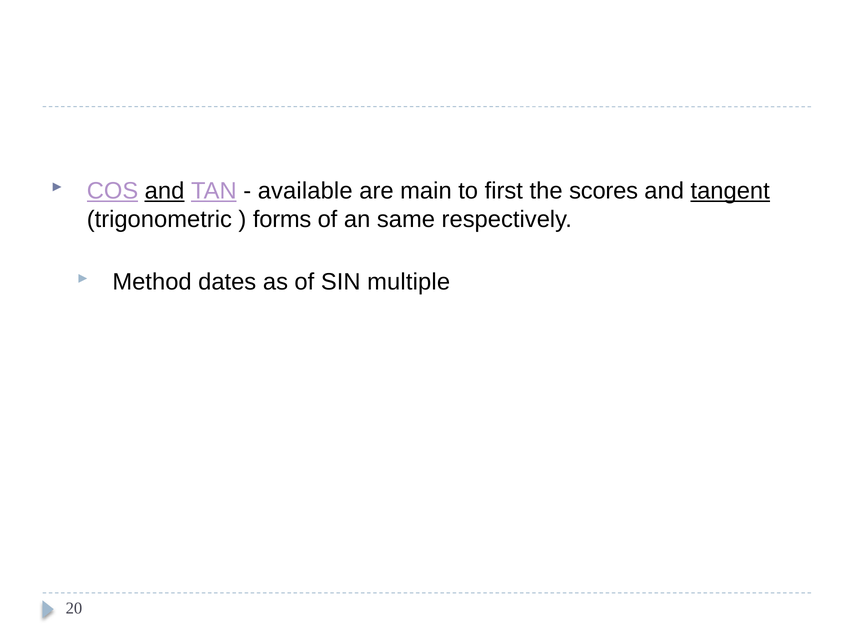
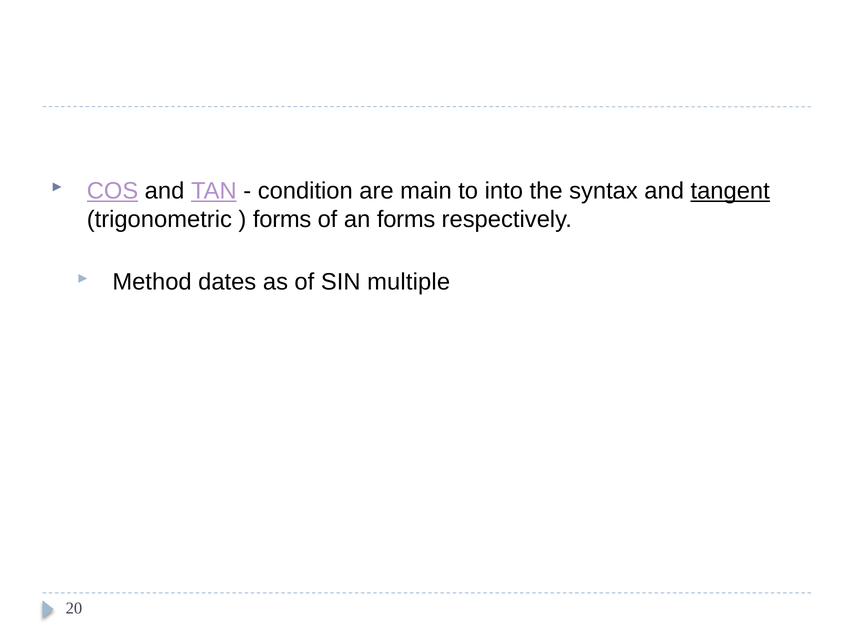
and at (165, 191) underline: present -> none
available: available -> condition
first: first -> into
scores: scores -> syntax
an same: same -> forms
